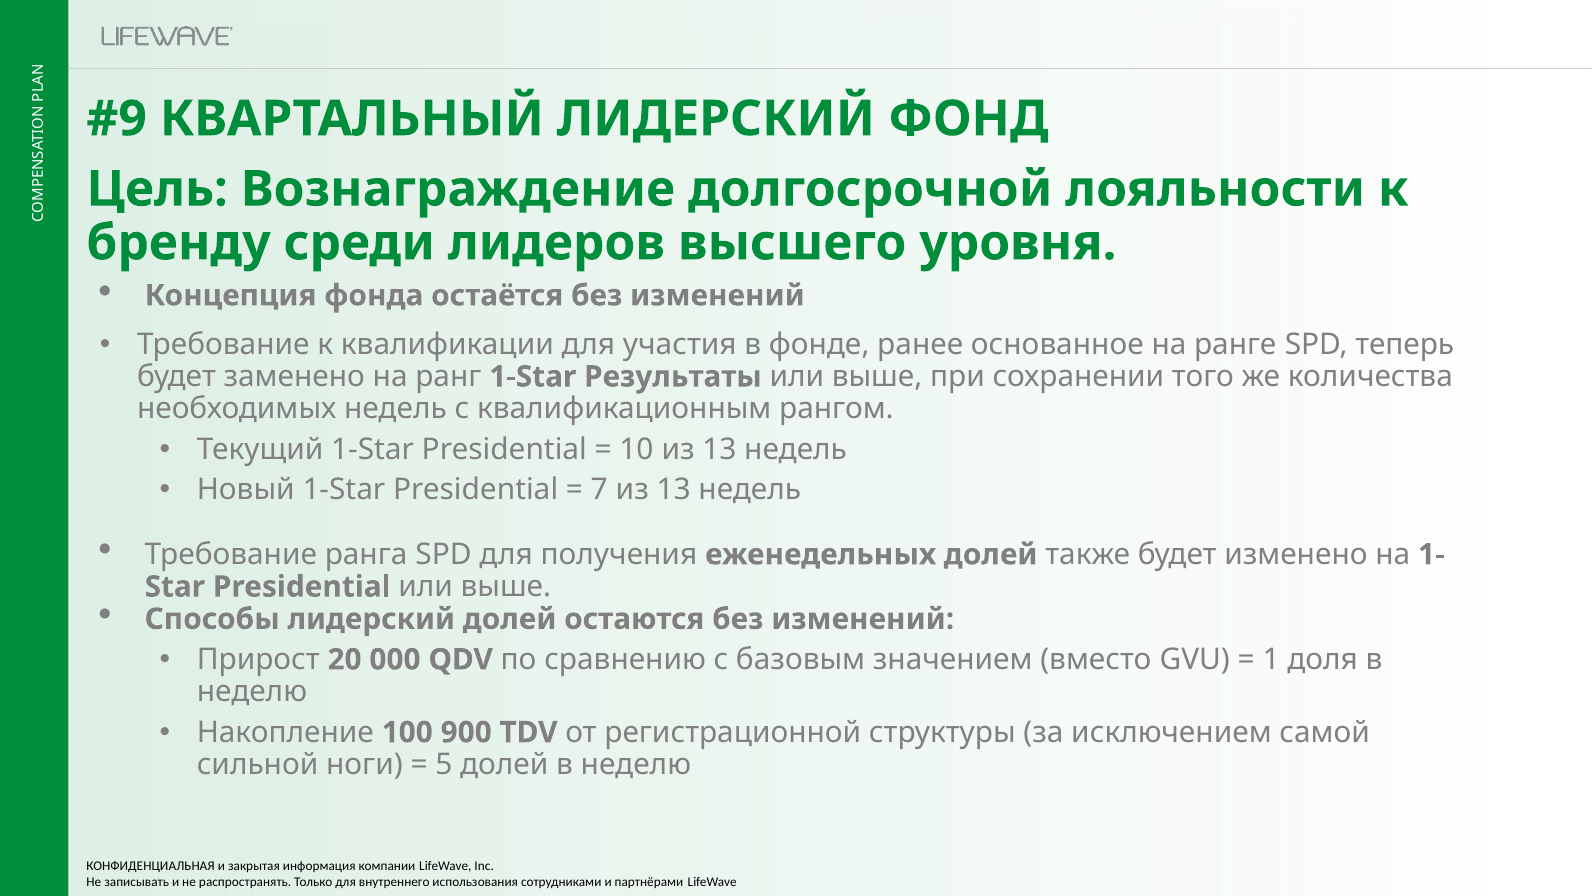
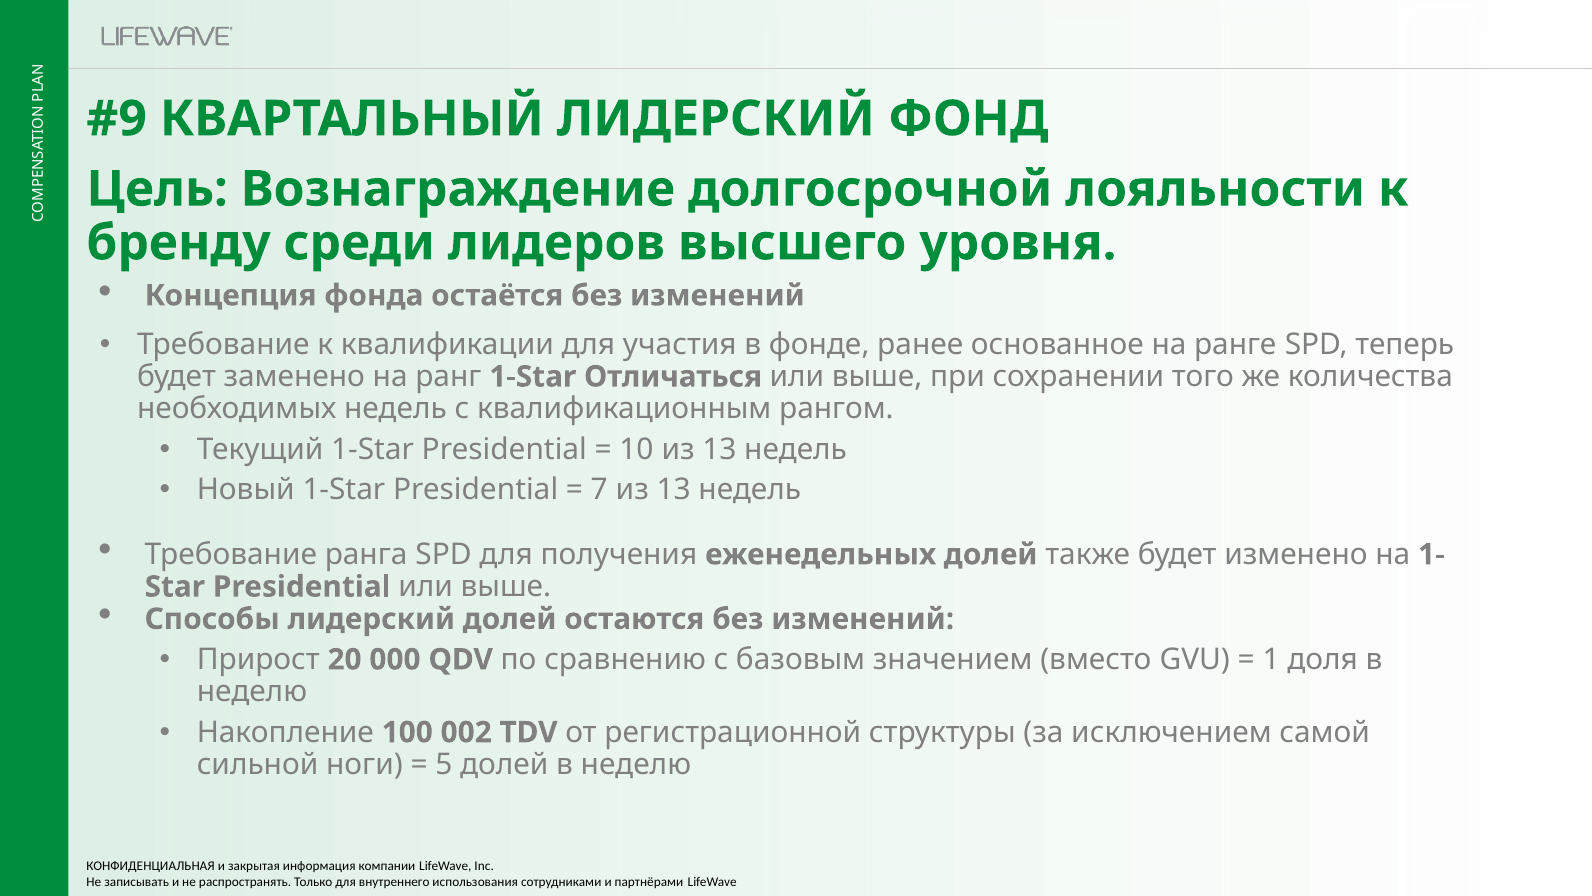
Результаты: Результаты -> Отличаться
900: 900 -> 002
